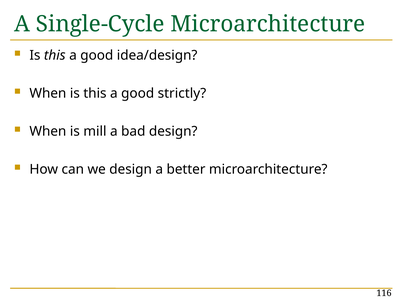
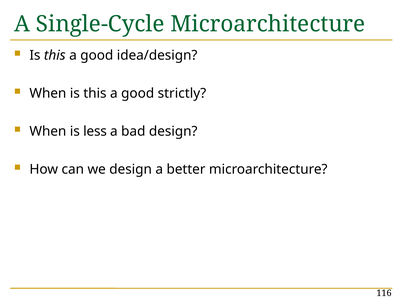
mill: mill -> less
